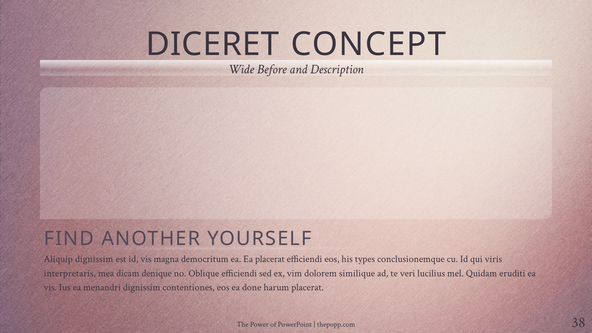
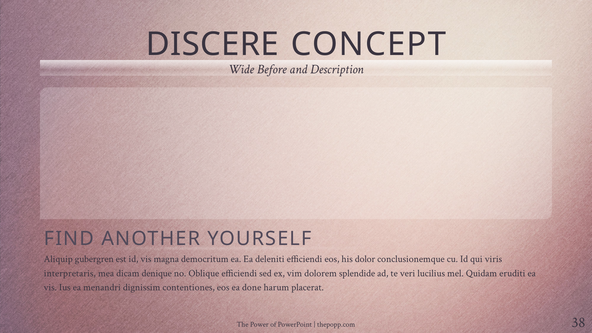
DICERET: DICERET -> DISCERE
Aliquip dignissim: dignissim -> gubergren
Ea placerat: placerat -> deleniti
types: types -> dolor
similique: similique -> splendide
